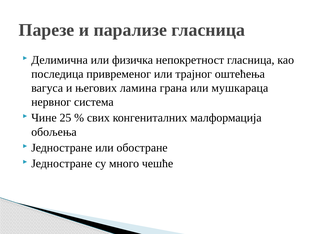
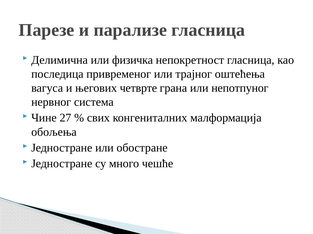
ламина: ламина -> четврте
мушкараца: мушкараца -> непотпуног
25: 25 -> 27
